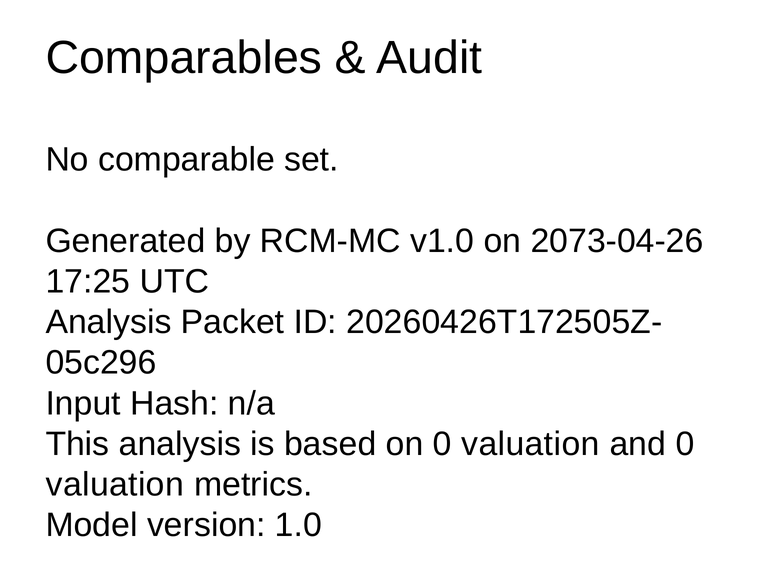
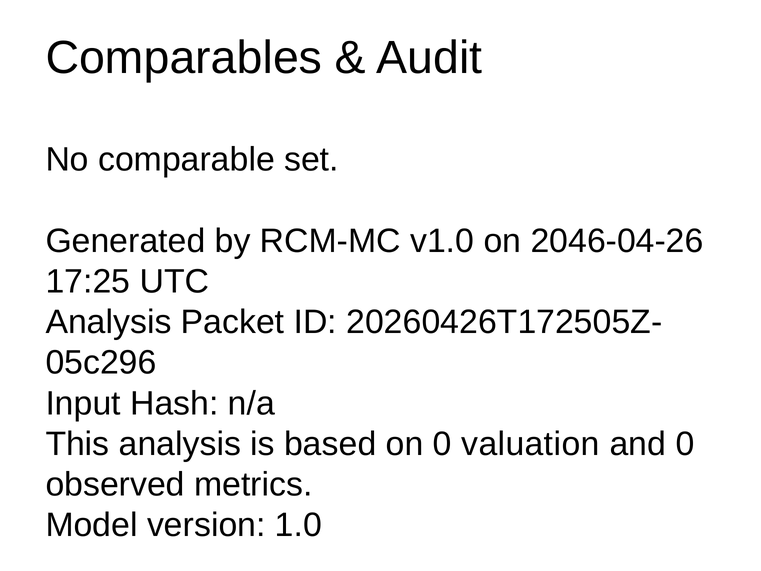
2073-04-26: 2073-04-26 -> 2046-04-26
valuation at (115, 484): valuation -> observed
